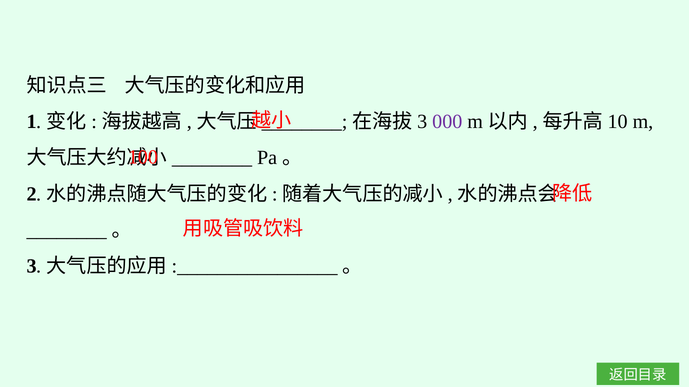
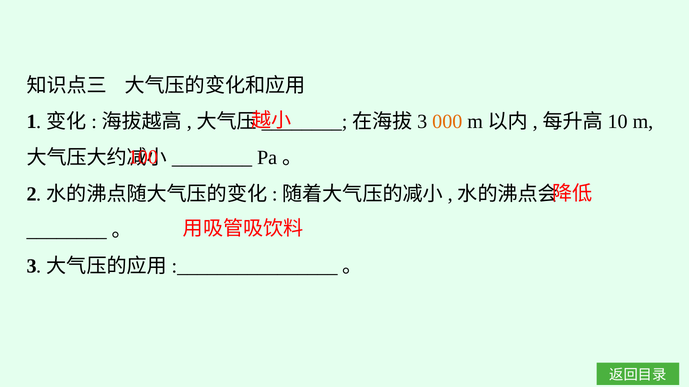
000 colour: purple -> orange
